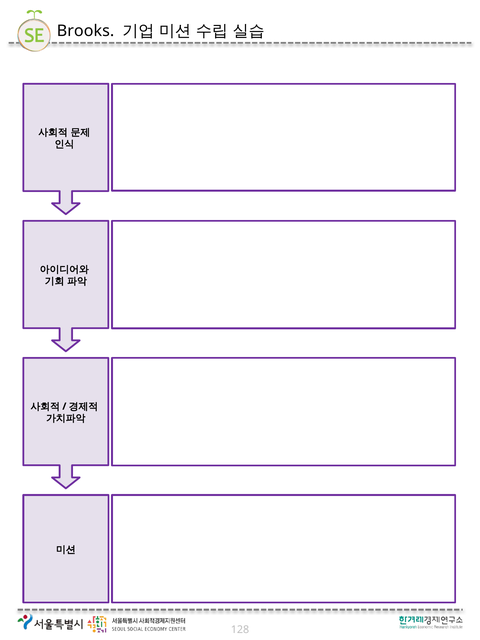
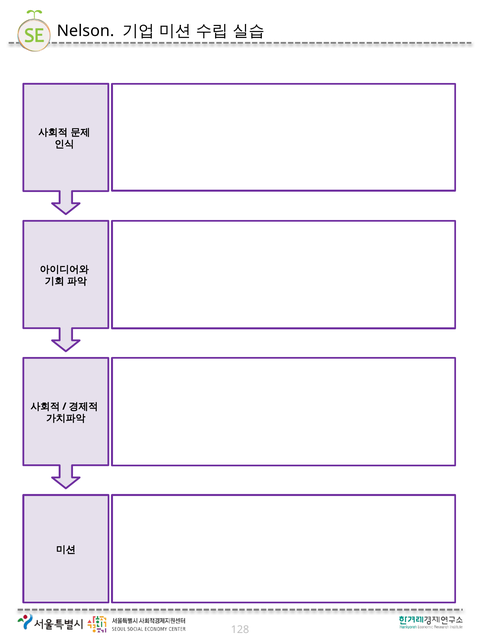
Brooks: Brooks -> Nelson
